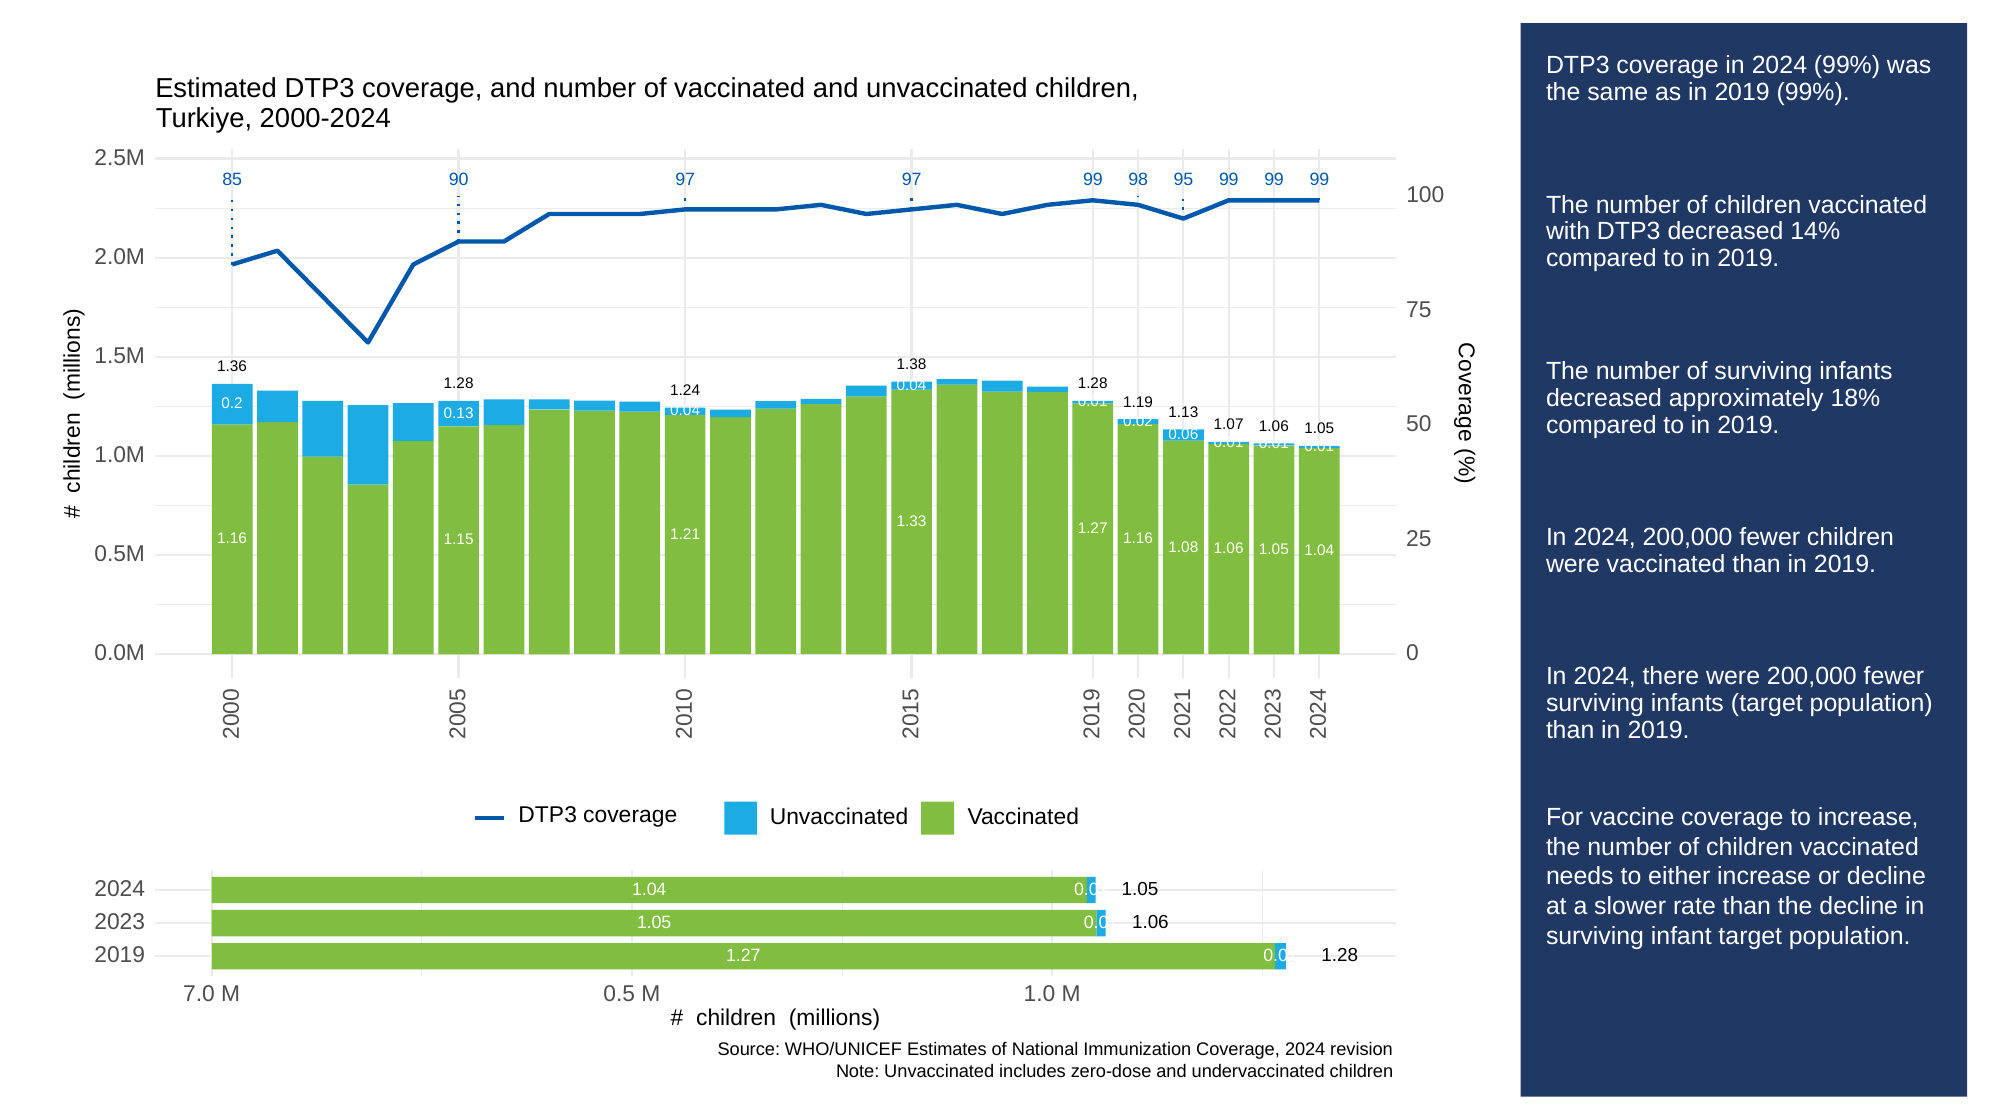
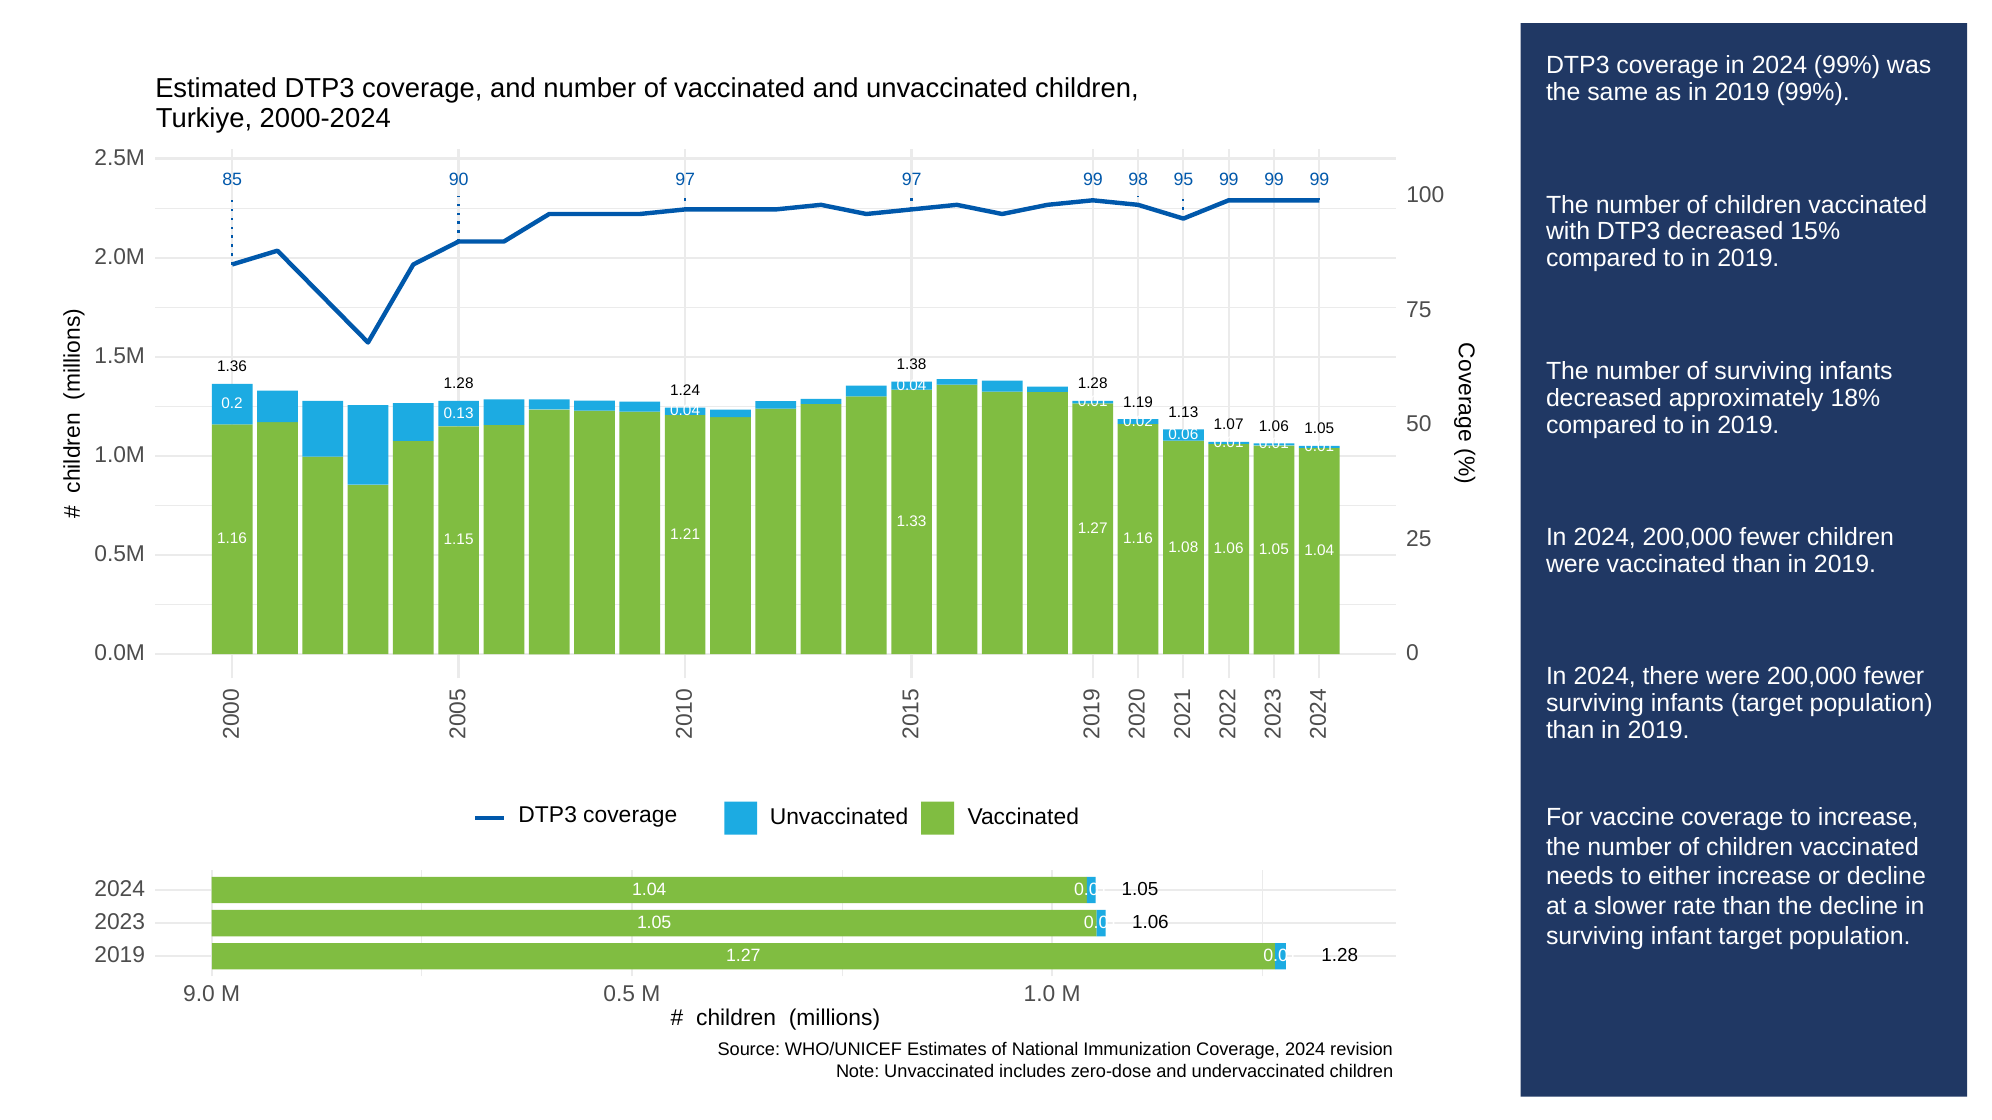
14%: 14% -> 15%
7.0: 7.0 -> 9.0
